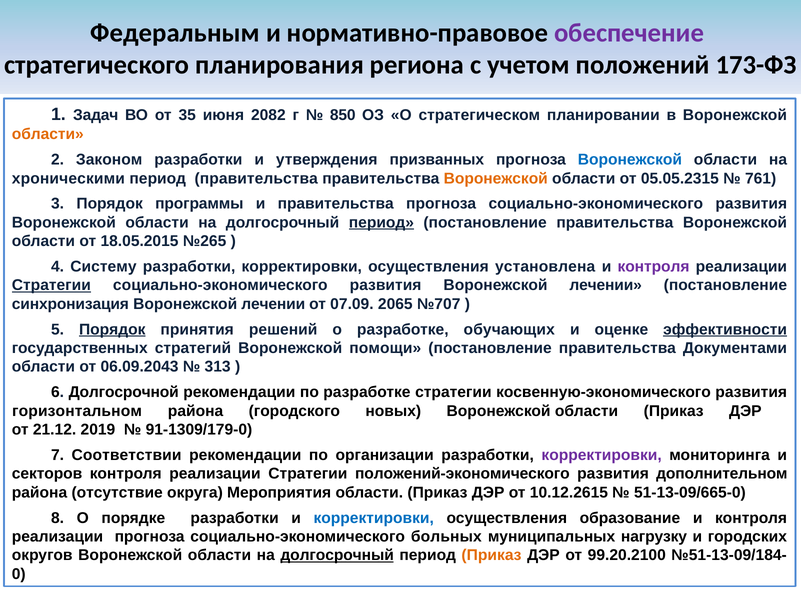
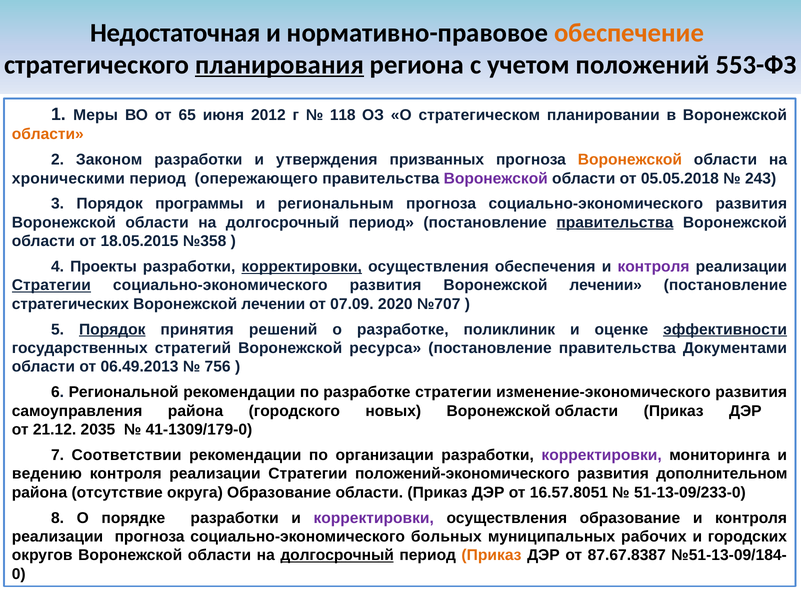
Федеральным: Федеральным -> Недостаточная
обеспечение colour: purple -> orange
планирования underline: none -> present
173-ФЗ: 173-ФЗ -> 553-ФЗ
Задач: Задач -> Меры
35: 35 -> 65
2082: 2082 -> 2012
850: 850 -> 118
Воронежской at (630, 160) colour: blue -> orange
период правительства: правительства -> опережающего
Воронежской at (496, 178) colour: orange -> purple
05.05.2315: 05.05.2315 -> 05.05.2018
761: 761 -> 243
и правительства: правительства -> региональным
период at (381, 222) underline: present -> none
правительства at (615, 222) underline: none -> present
№265: №265 -> №358
Систему: Систему -> Проекты
корректировки at (302, 267) underline: none -> present
установлена: установлена -> обеспечения
синхронизация: синхронизация -> стратегических
2065: 2065 -> 2020
обучающих: обучающих -> поликлиник
помощи: помощи -> ресурса
06.09.2043: 06.09.2043 -> 06.49.2013
313: 313 -> 756
Долгосрочной: Долгосрочной -> Региональной
косвенную-экономического: косвенную-экономического -> изменение-экономического
горизонтальном: горизонтальном -> самоуправления
2019: 2019 -> 2035
91-1309/179-0: 91-1309/179-0 -> 41-1309/179-0
секторов: секторов -> ведению
округа Мероприятия: Мероприятия -> Образование
10.12.2615: 10.12.2615 -> 16.57.8051
51-13-09/665-0: 51-13-09/665-0 -> 51-13-09/233-0
корректировки at (374, 518) colour: blue -> purple
нагрузку: нагрузку -> рабочих
99.20.2100: 99.20.2100 -> 87.67.8387
